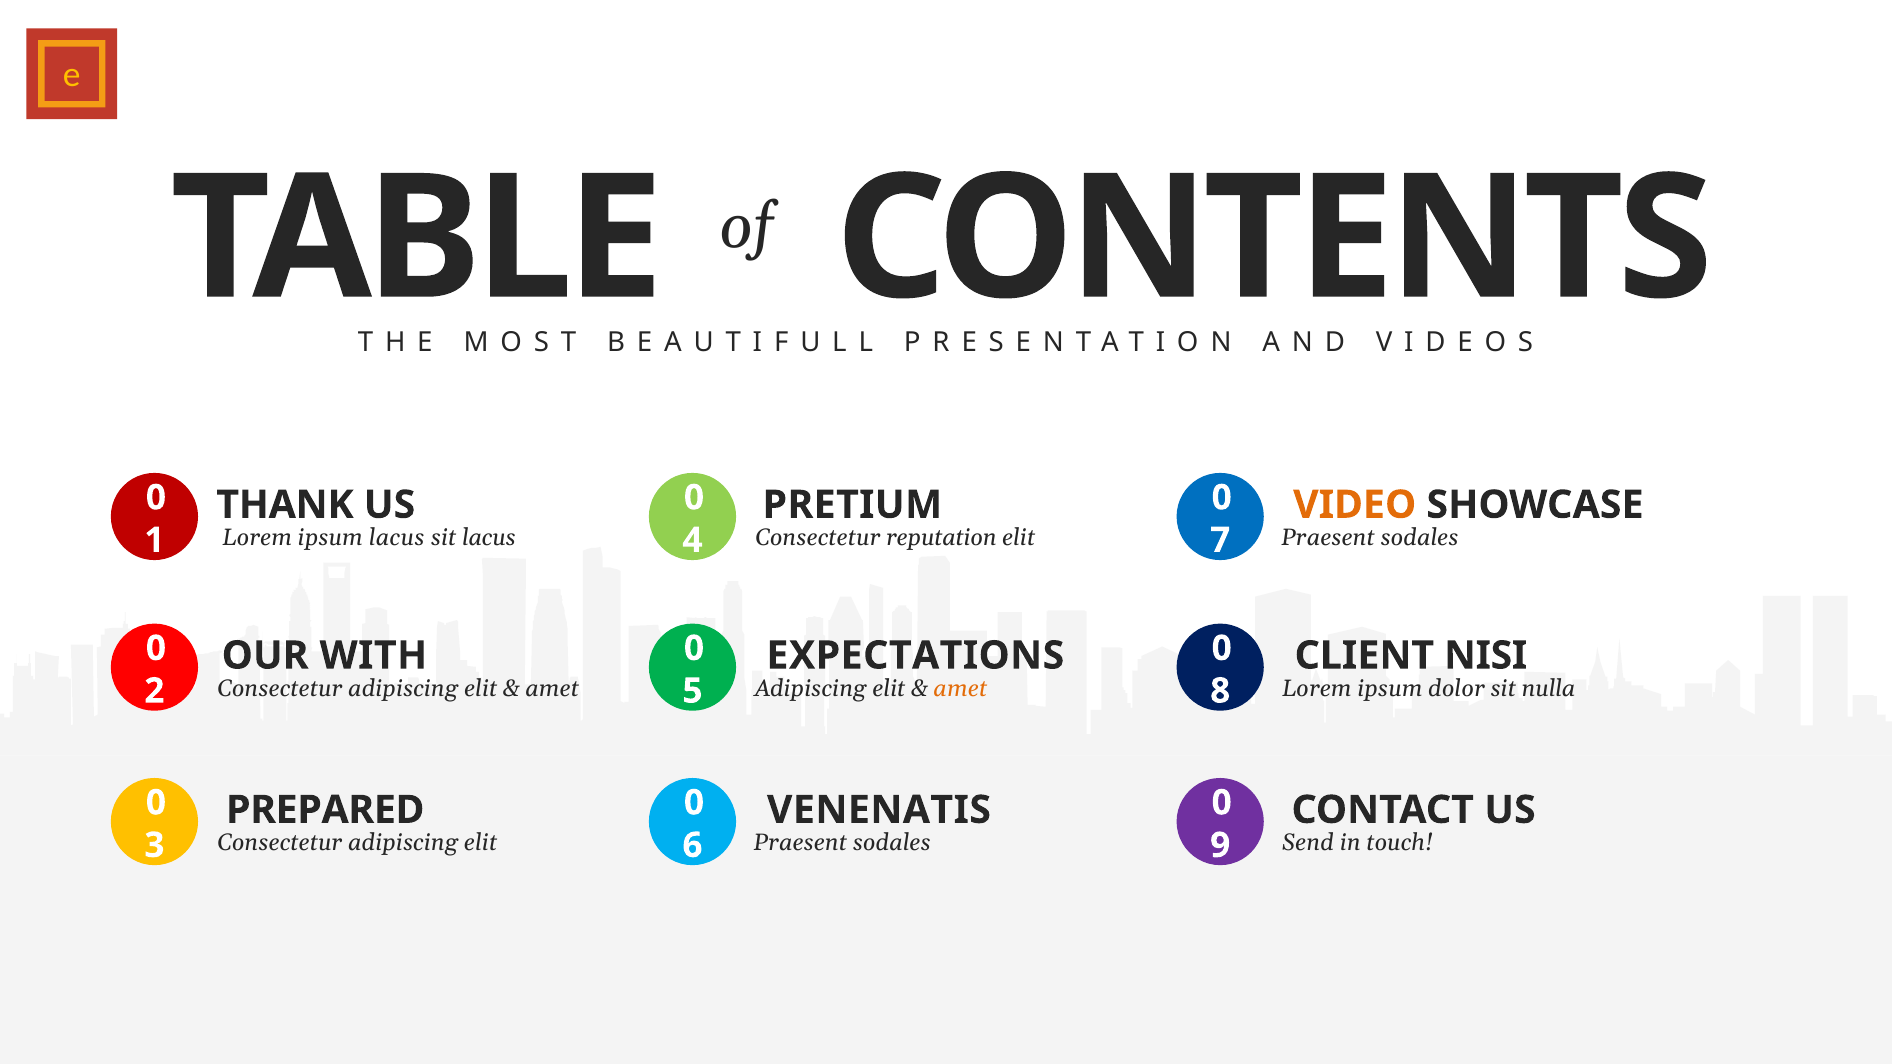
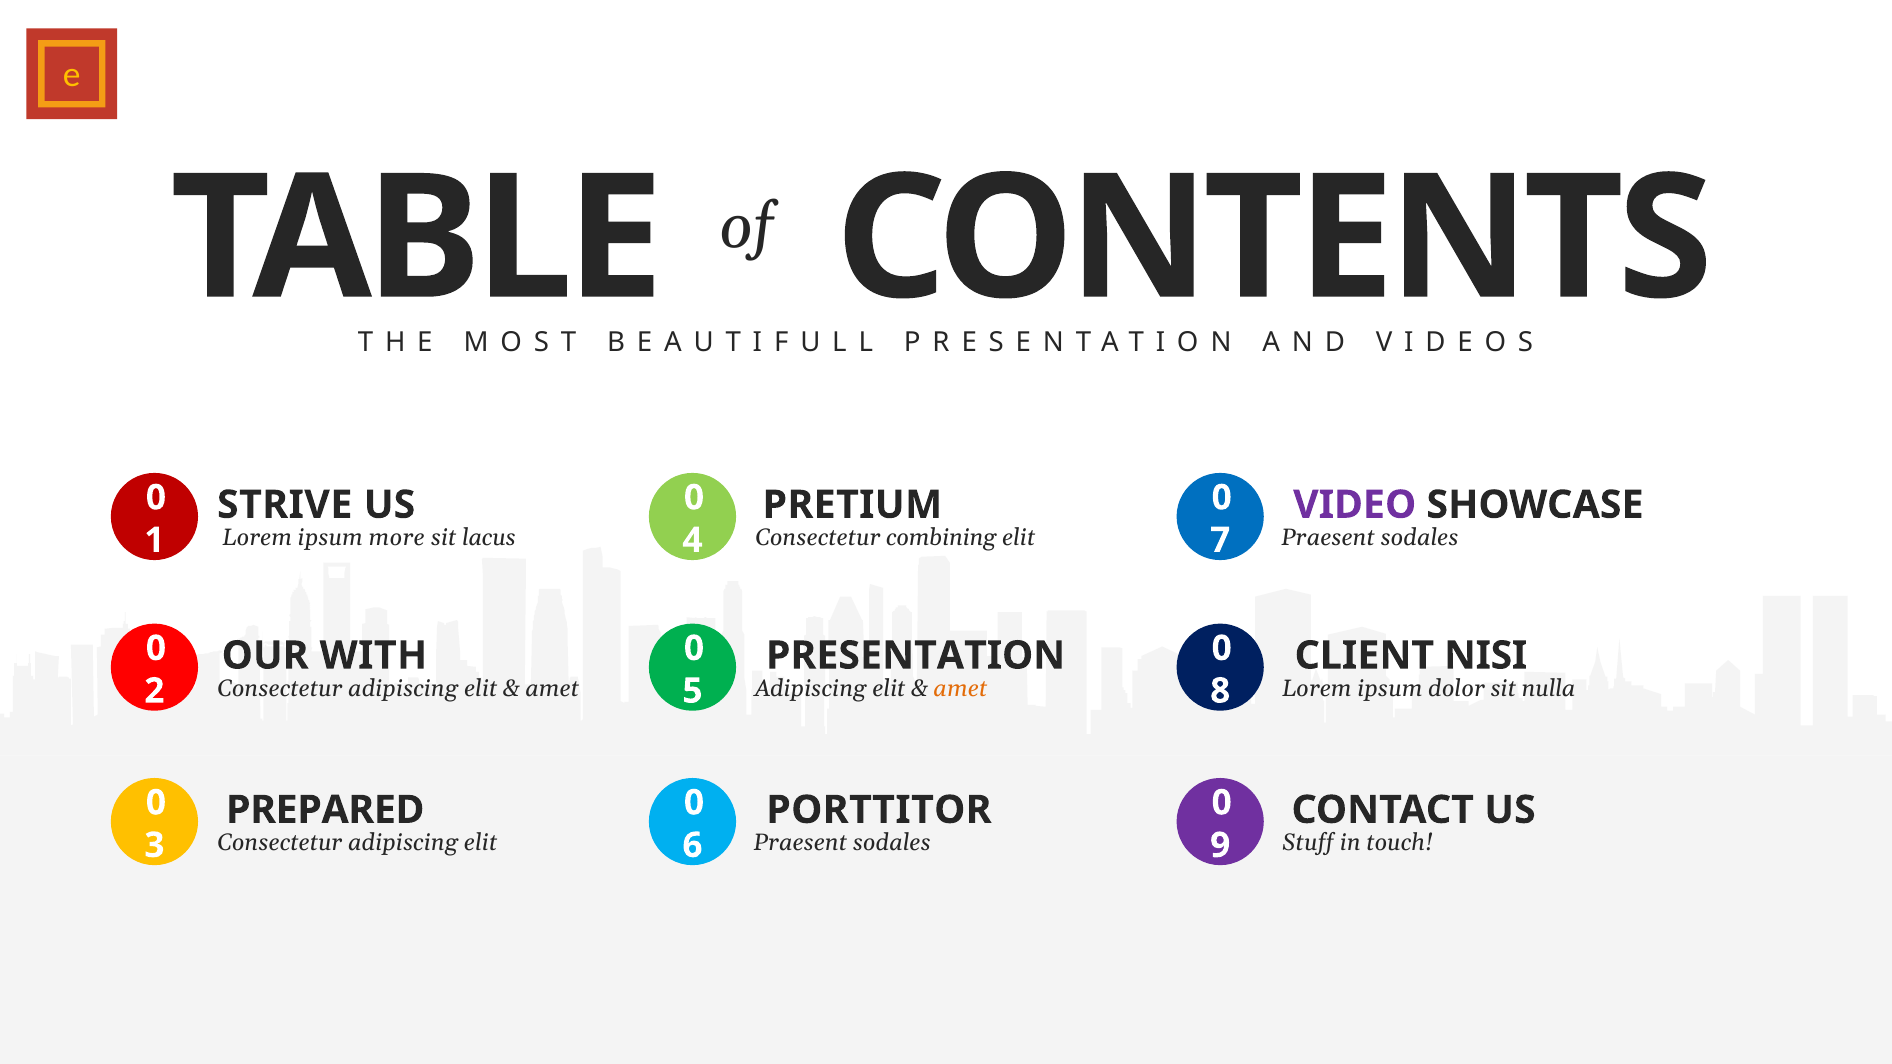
THANK: THANK -> STRIVE
VIDEO colour: orange -> purple
ipsum lacus: lacus -> more
reputation: reputation -> combining
EXPECTATIONS: EXPECTATIONS -> PRESENTATION
VENENATIS: VENENATIS -> PORTTITOR
Send: Send -> Stuff
